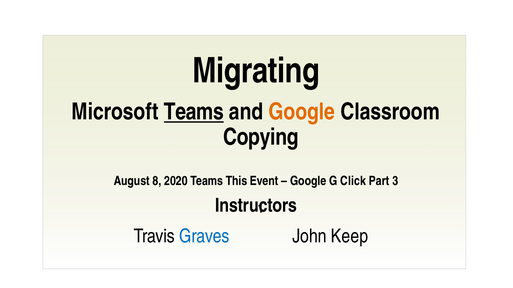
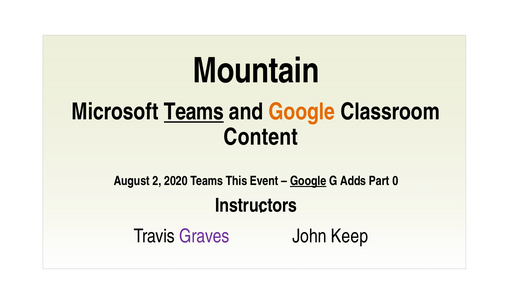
Migrating: Migrating -> Mountain
Copying: Copying -> Content
8: 8 -> 2
Google at (308, 181) underline: none -> present
Click: Click -> Adds
3: 3 -> 0
Graves colour: blue -> purple
